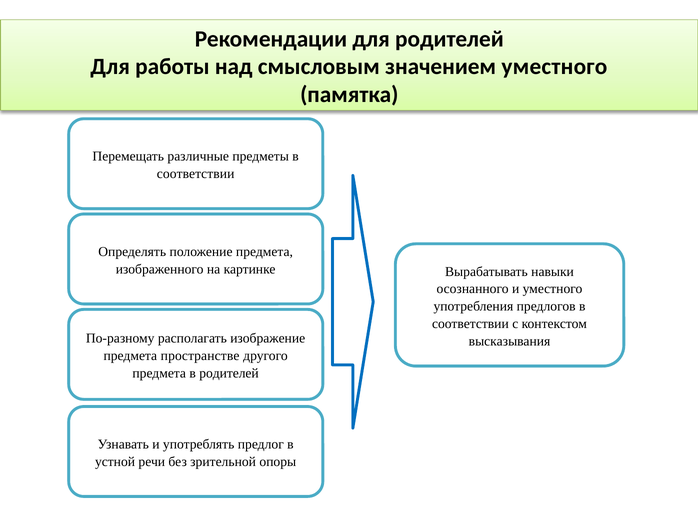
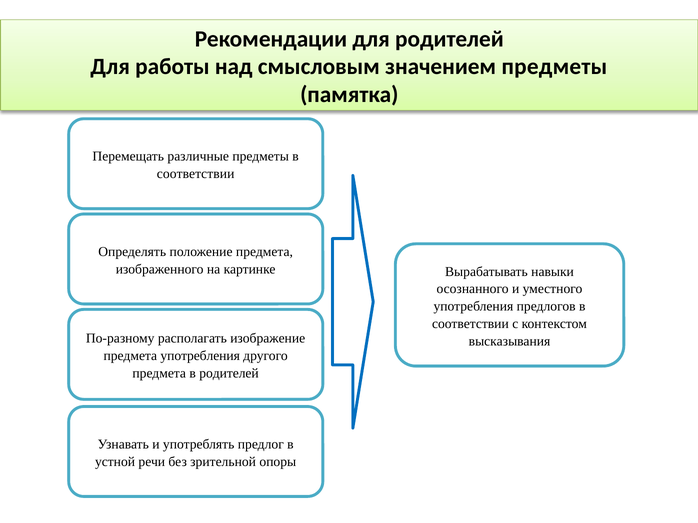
значением уместного: уместного -> предметы
предмета пространстве: пространстве -> употребления
